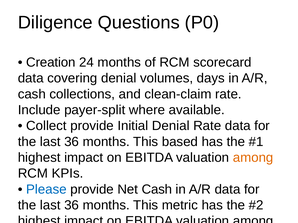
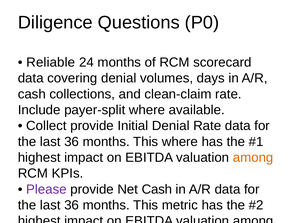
Creation: Creation -> Reliable
This based: based -> where
Please at (46, 190) colour: blue -> purple
